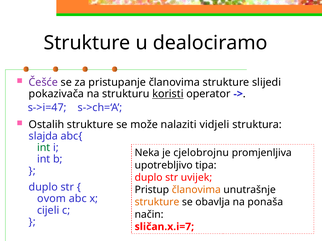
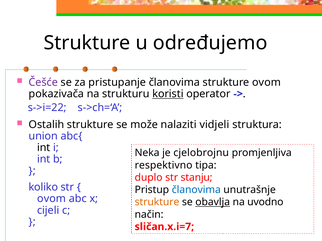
dealociramo: dealociramo -> određujemo
strukture slijedi: slijedi -> ovom
s->i=47: s->i=47 -> s->i=22
slajda: slajda -> union
int at (44, 148) colour: green -> black
upotrebljivo: upotrebljivo -> respektivno
uvijek: uvijek -> stanju
duplo at (43, 188): duplo -> koliko
članovima at (196, 190) colour: orange -> blue
obavlja underline: none -> present
ponaša: ponaša -> uvodno
